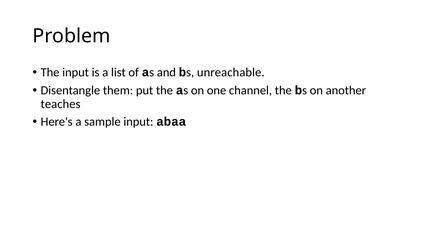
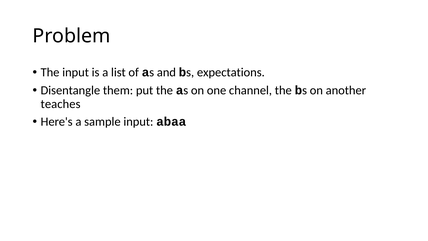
unreachable: unreachable -> expectations
